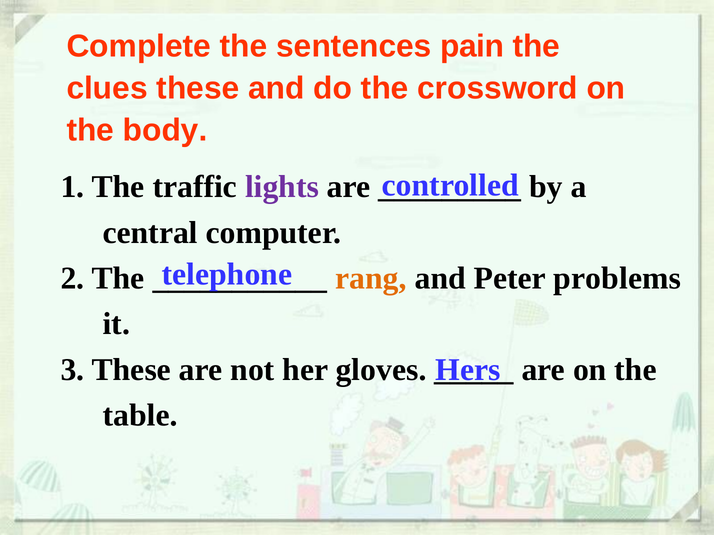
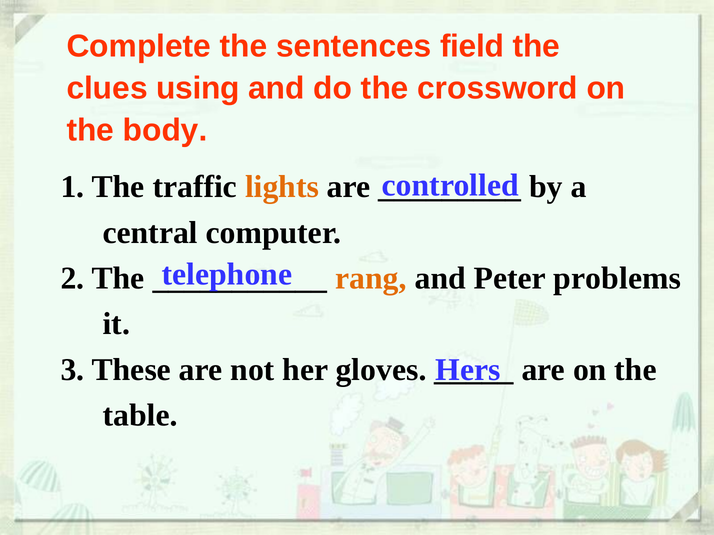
pain: pain -> field
clues these: these -> using
lights colour: purple -> orange
